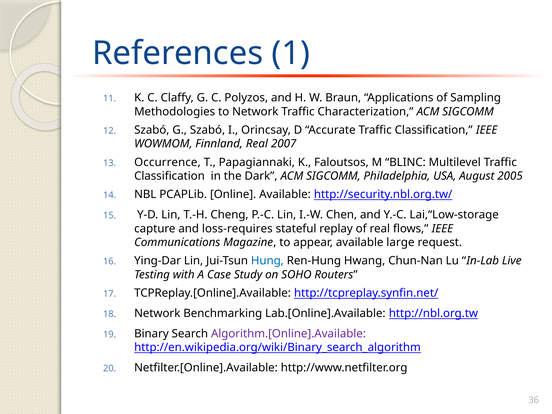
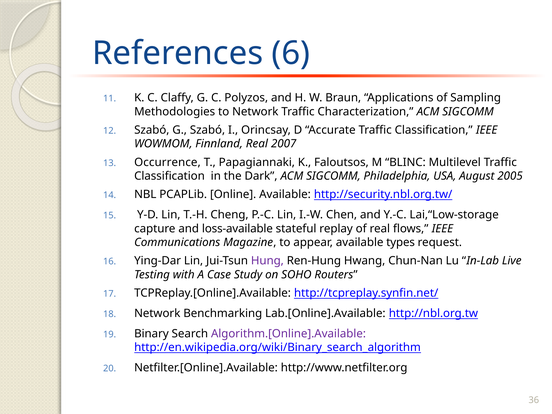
1: 1 -> 6
loss-requires: loss-requires -> loss-available
large: large -> types
Hung colour: blue -> purple
